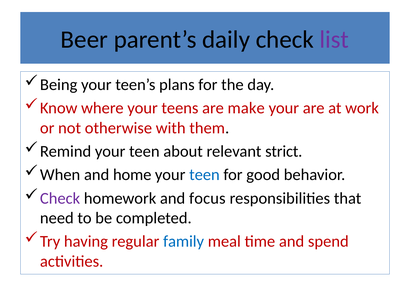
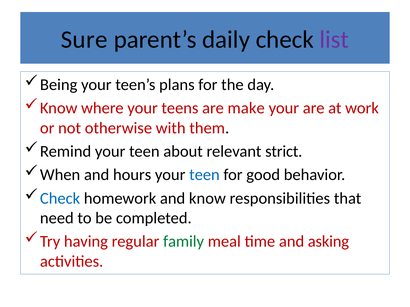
Beer: Beer -> Sure
home: home -> hours
Check at (60, 199) colour: purple -> blue
and focus: focus -> know
family colour: blue -> green
spend: spend -> asking
